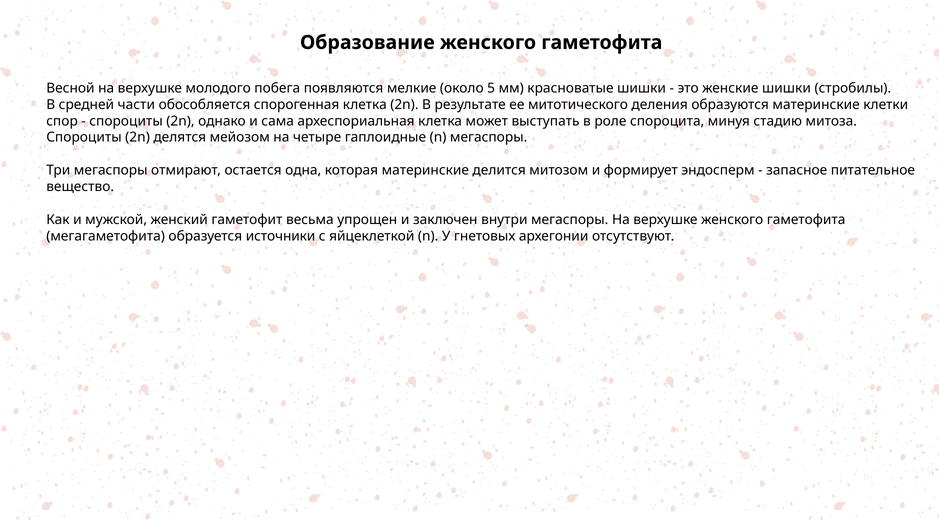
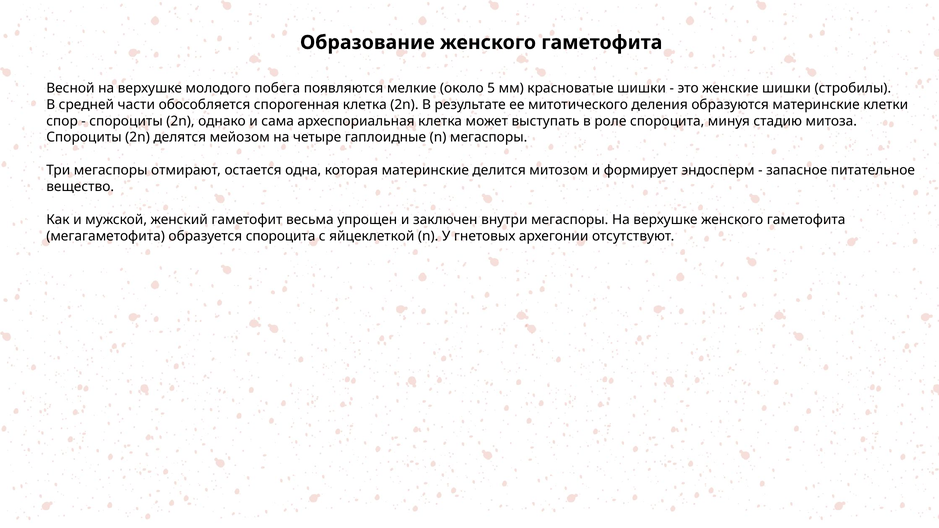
образуется источники: источники -> спороцита
